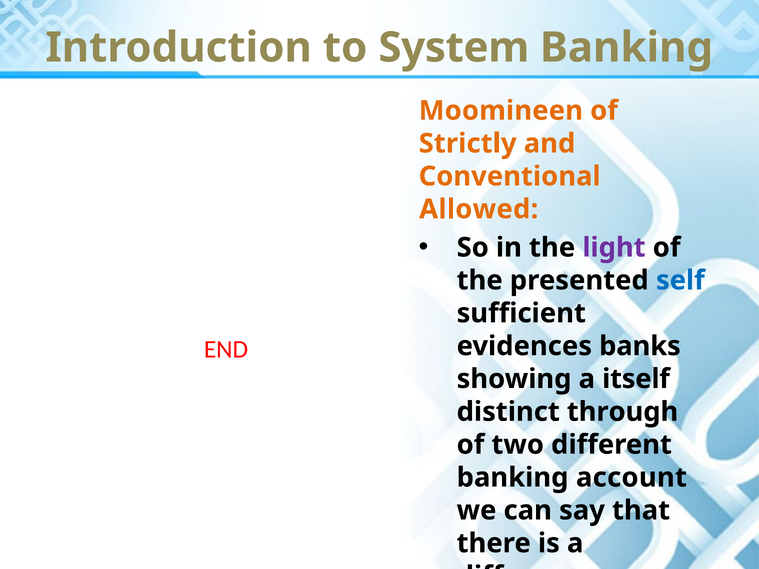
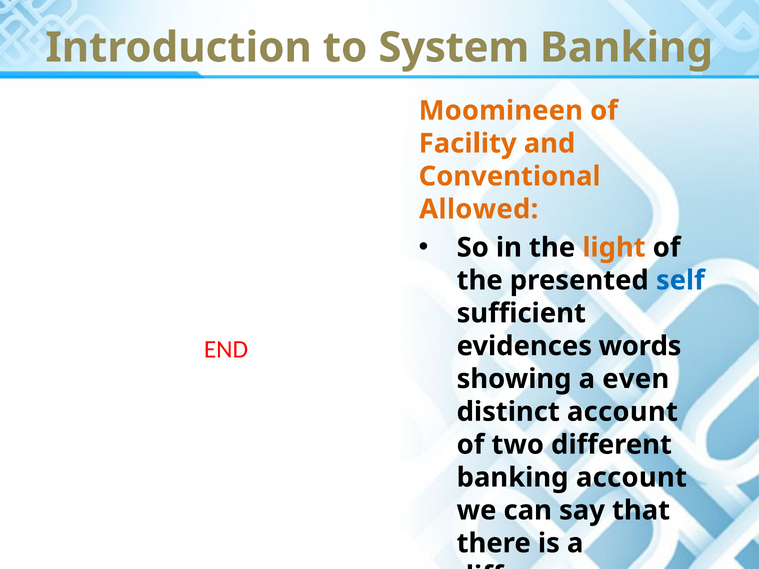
Strictly: Strictly -> Facility
light colour: purple -> orange
banks: banks -> words
itself: itself -> even
distinct through: through -> account
